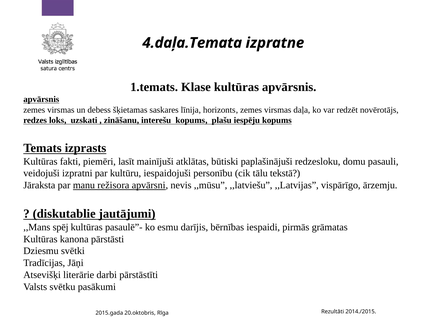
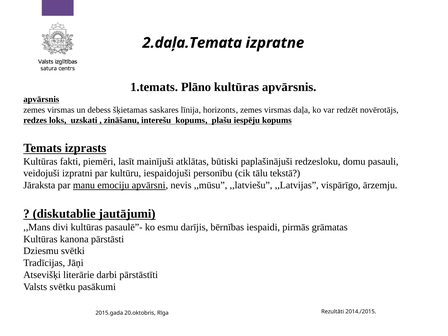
4.daļa.Temata: 4.daļa.Temata -> 2.daļa.Temata
Klase: Klase -> Plāno
režisora: režisora -> emociju
spēj: spēj -> divi
